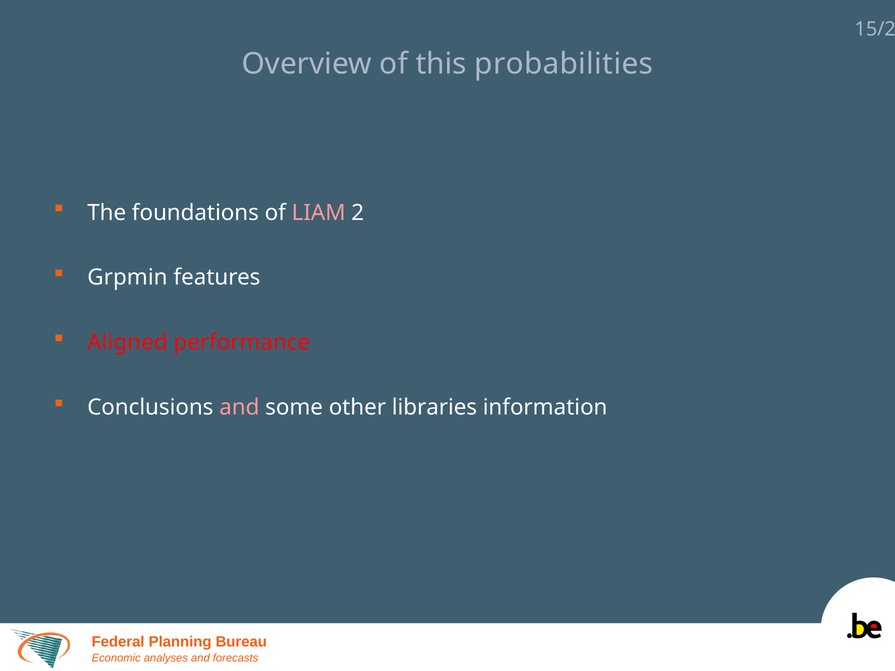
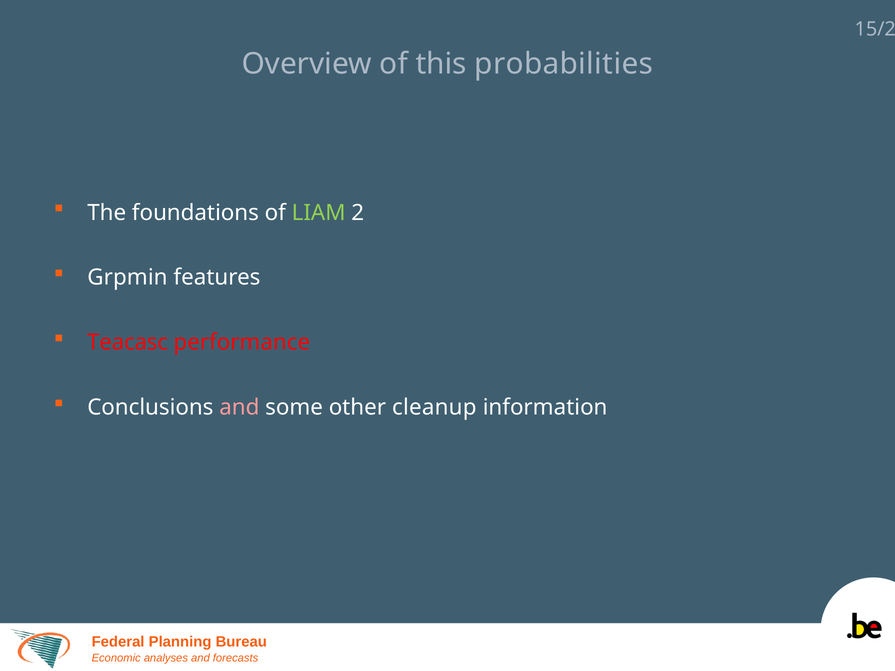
LIAM colour: pink -> light green
Aligned: Aligned -> Teacasc
libraries: libraries -> cleanup
